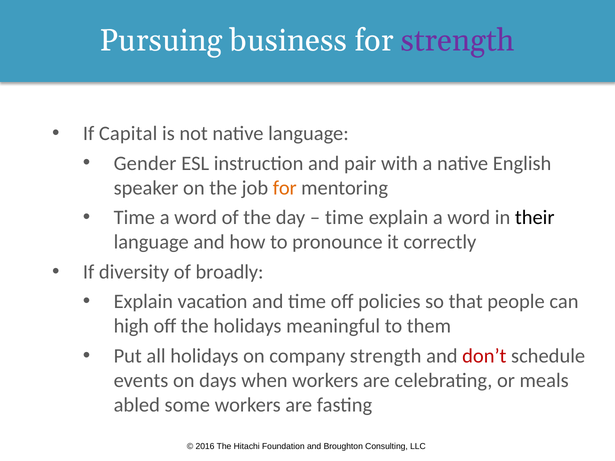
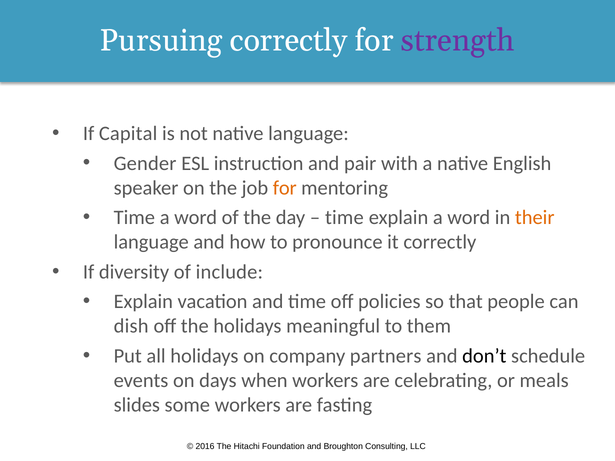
Pursuing business: business -> correctly
their colour: black -> orange
broadly: broadly -> include
high: high -> dish
company strength: strength -> partners
don’t colour: red -> black
abled: abled -> slides
